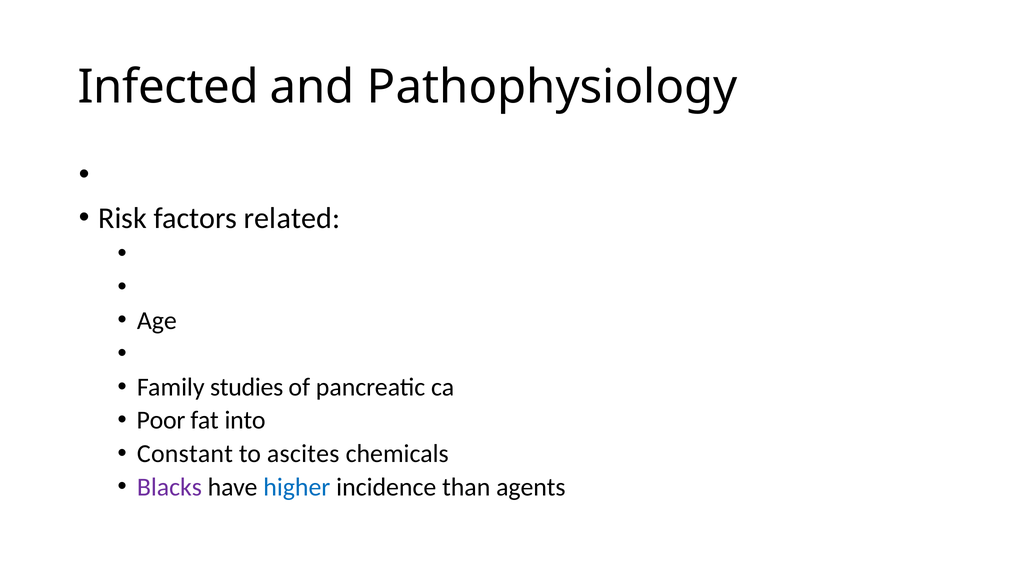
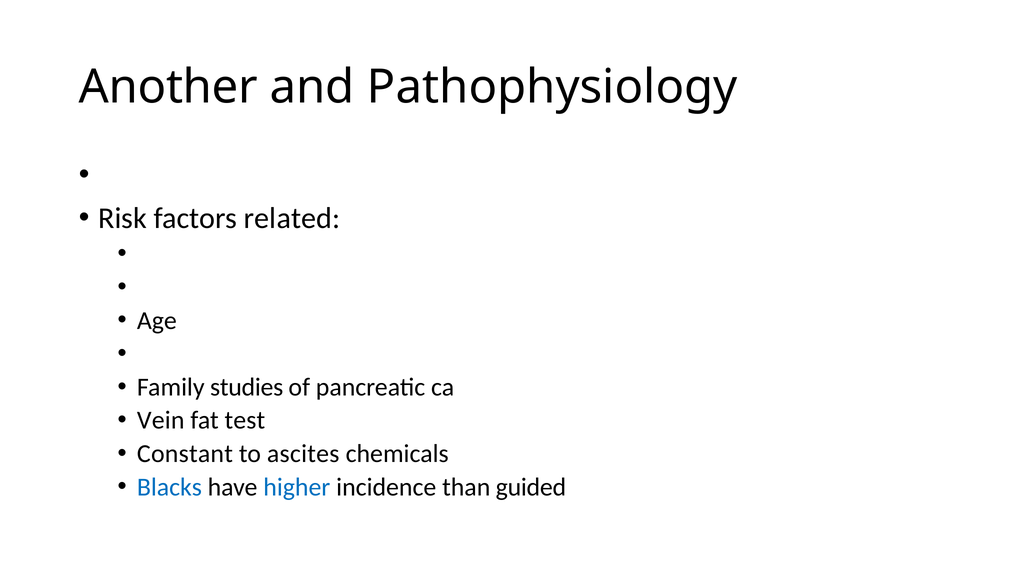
Infected: Infected -> Another
Poor: Poor -> Vein
into: into -> test
Blacks colour: purple -> blue
agents: agents -> guided
